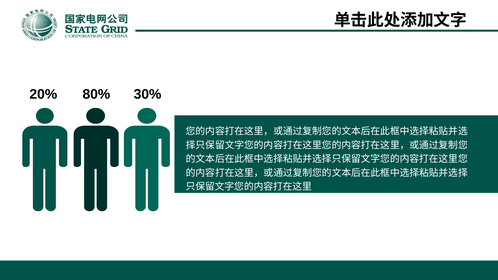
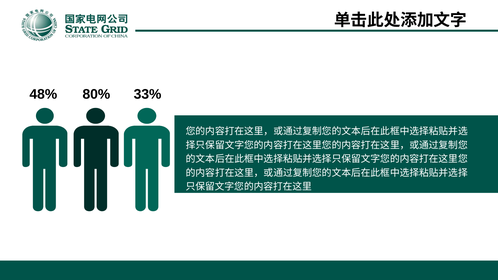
20%: 20% -> 48%
30%: 30% -> 33%
